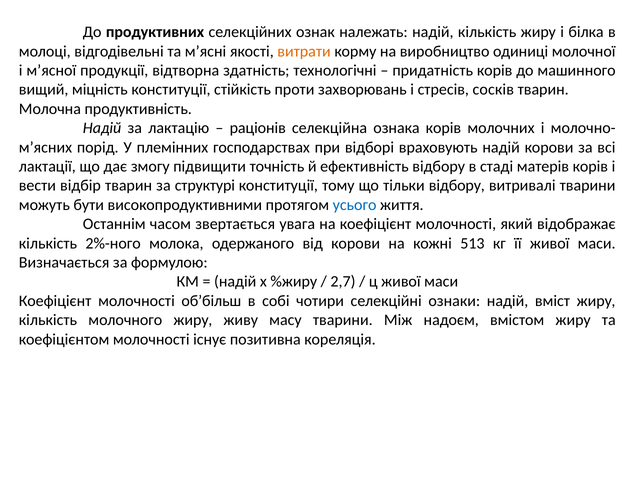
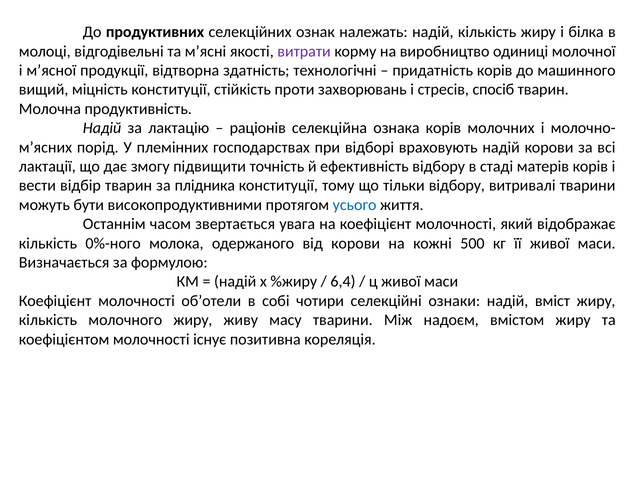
витрати colour: orange -> purple
сосків: сосків -> спосіб
структурі: структурі -> плідника
2%-ного: 2%-ного -> 0%-ного
513: 513 -> 500
2,7: 2,7 -> 6,4
об’більш: об’більш -> об’отели
